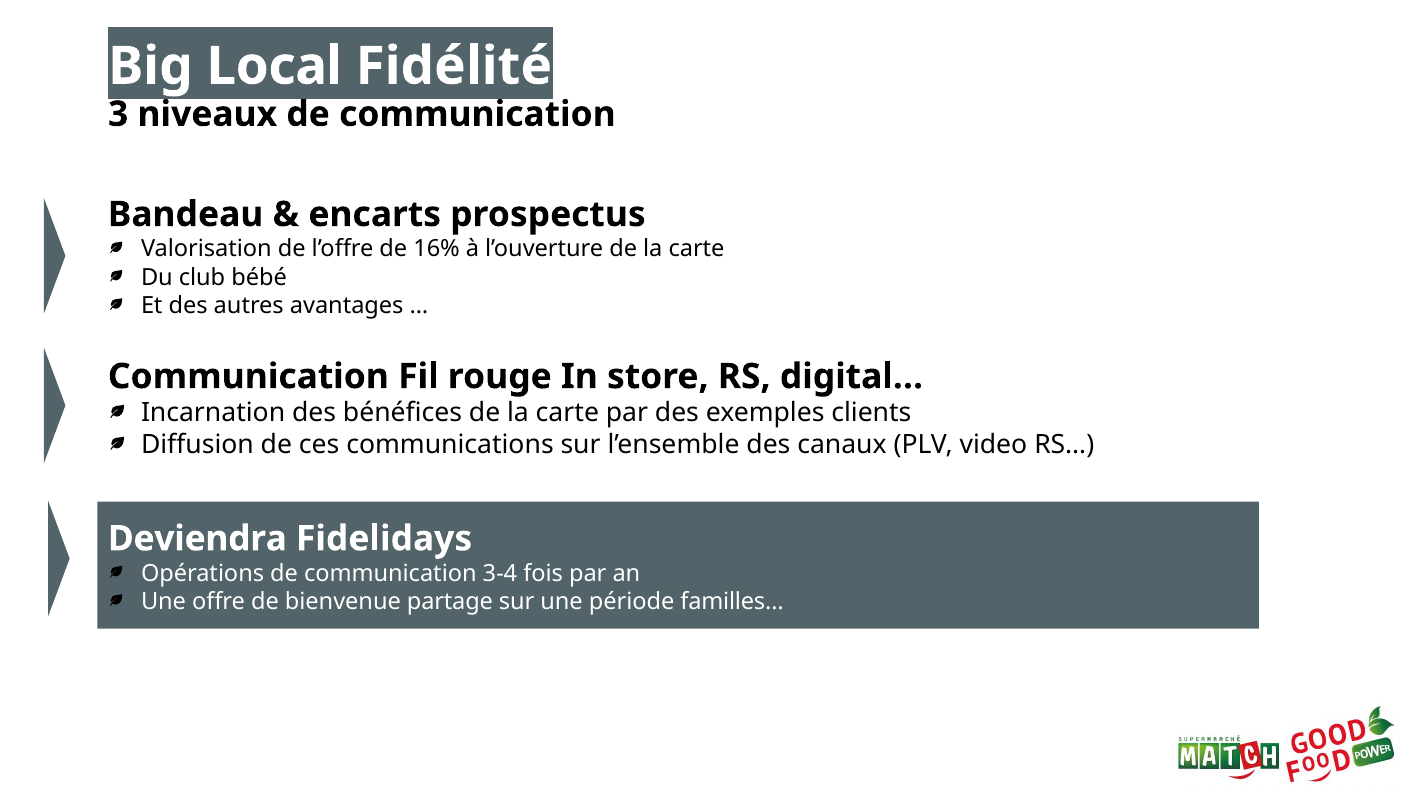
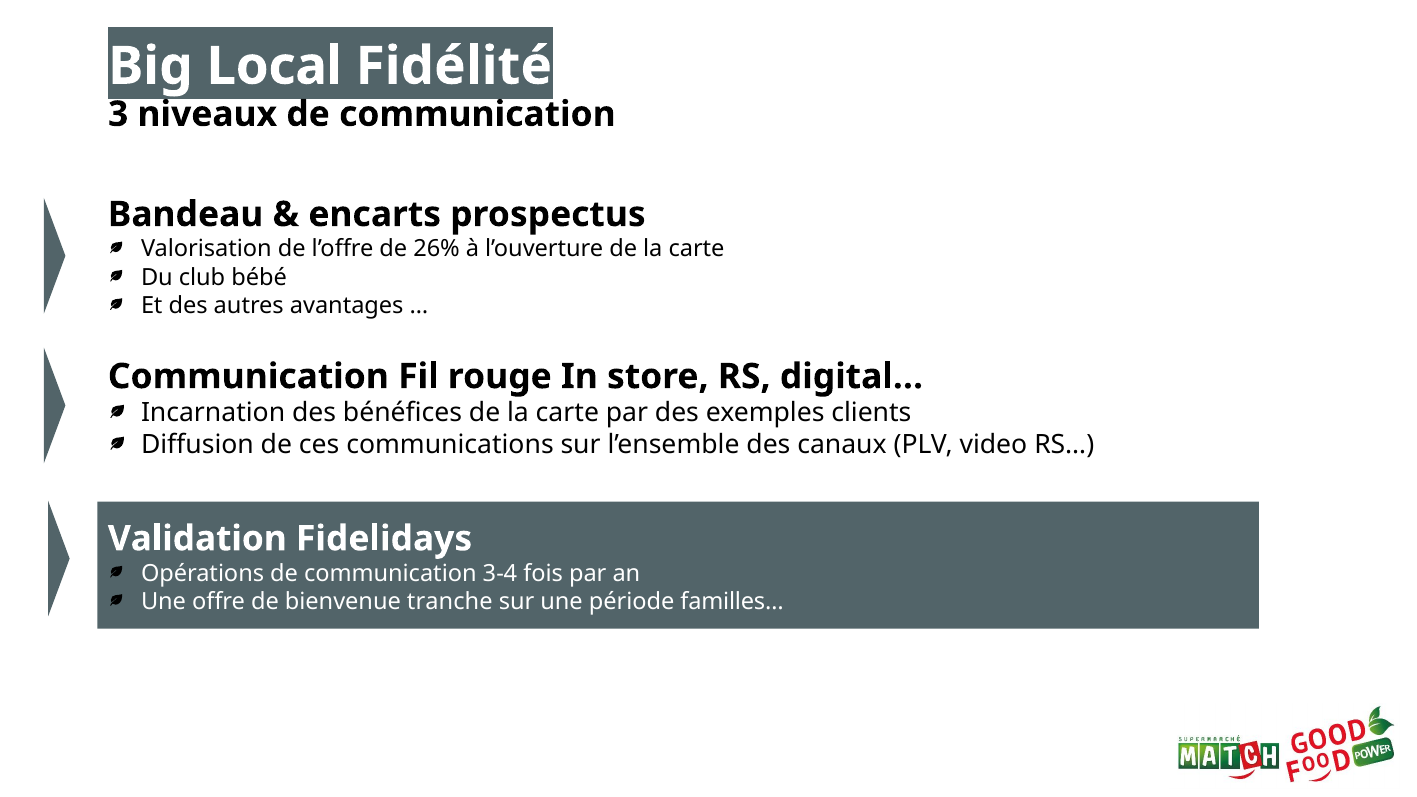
16%: 16% -> 26%
Deviendra: Deviendra -> Validation
partage: partage -> tranche
